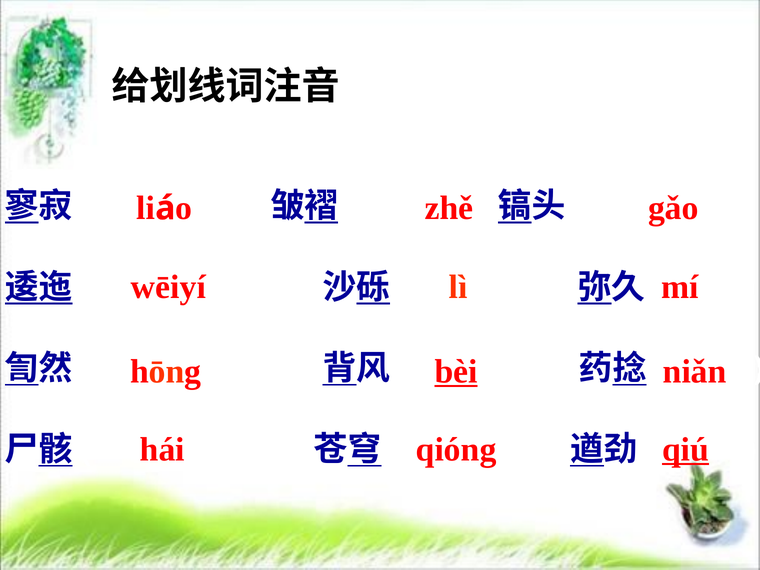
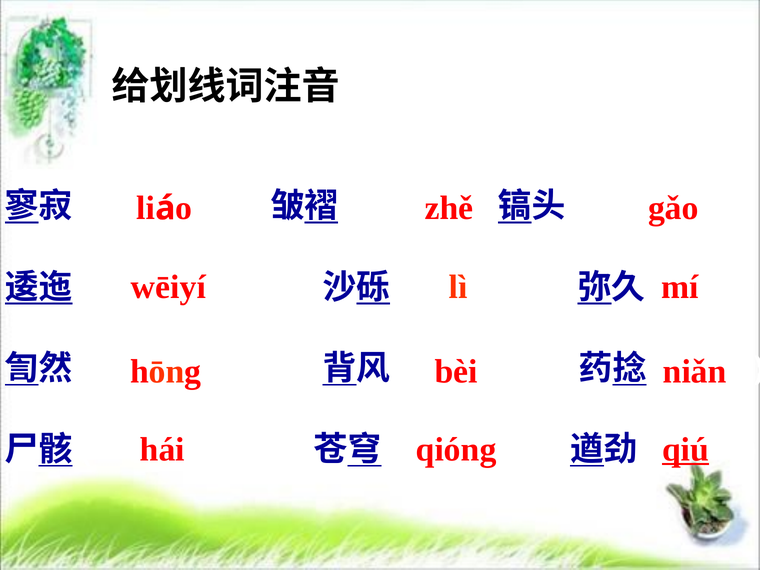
bèi underline: present -> none
